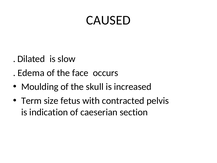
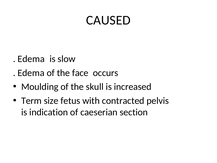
Dilated at (31, 59): Dilated -> Edema
